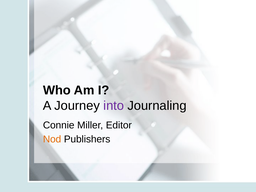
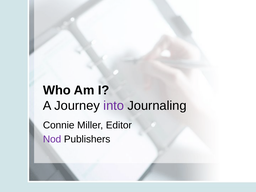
Nod colour: orange -> purple
